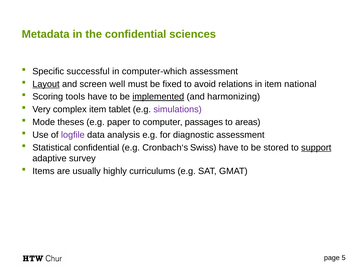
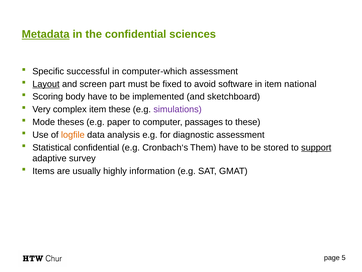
Metadata underline: none -> present
well: well -> part
relations: relations -> software
tools: tools -> body
implemented underline: present -> none
harmonizing: harmonizing -> sketchboard
item tablet: tablet -> these
to areas: areas -> these
logfile colour: purple -> orange
Swiss: Swiss -> Them
curriculums: curriculums -> information
